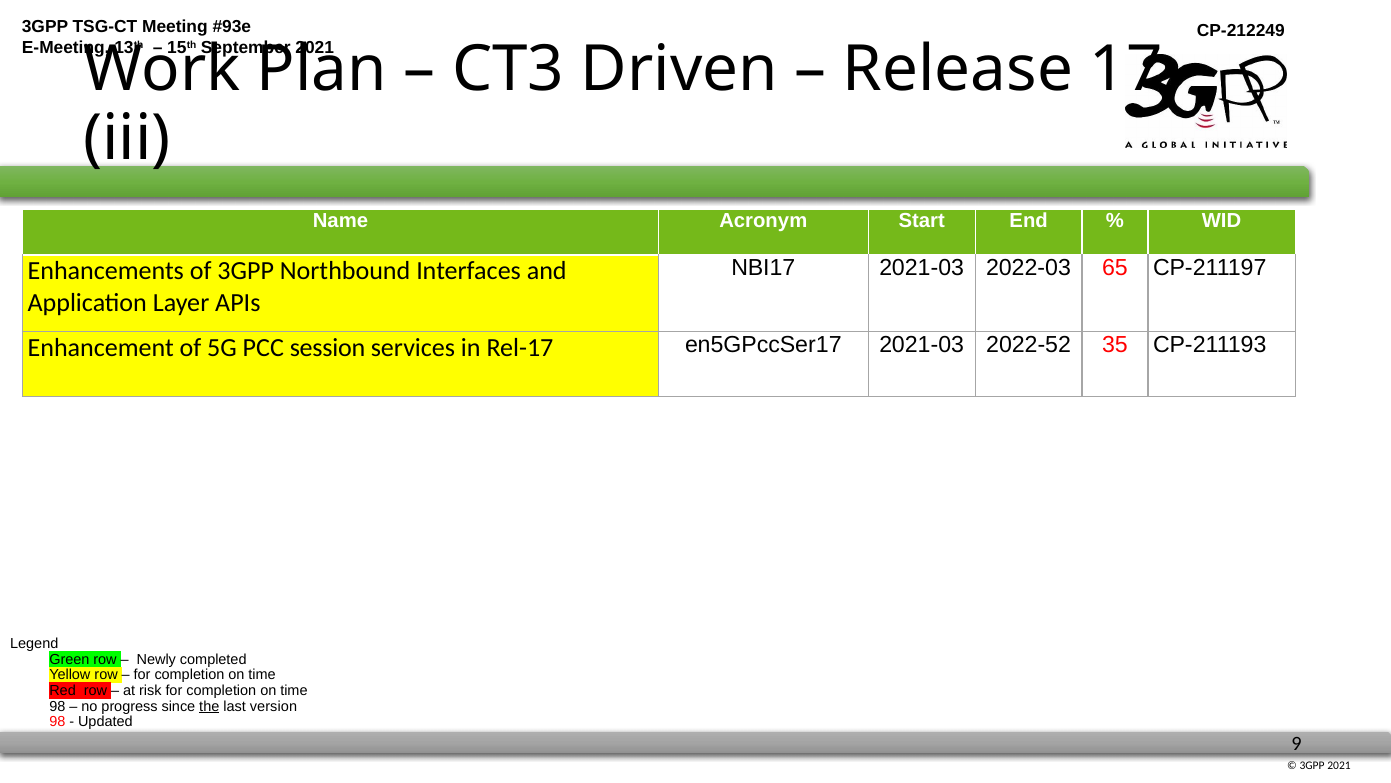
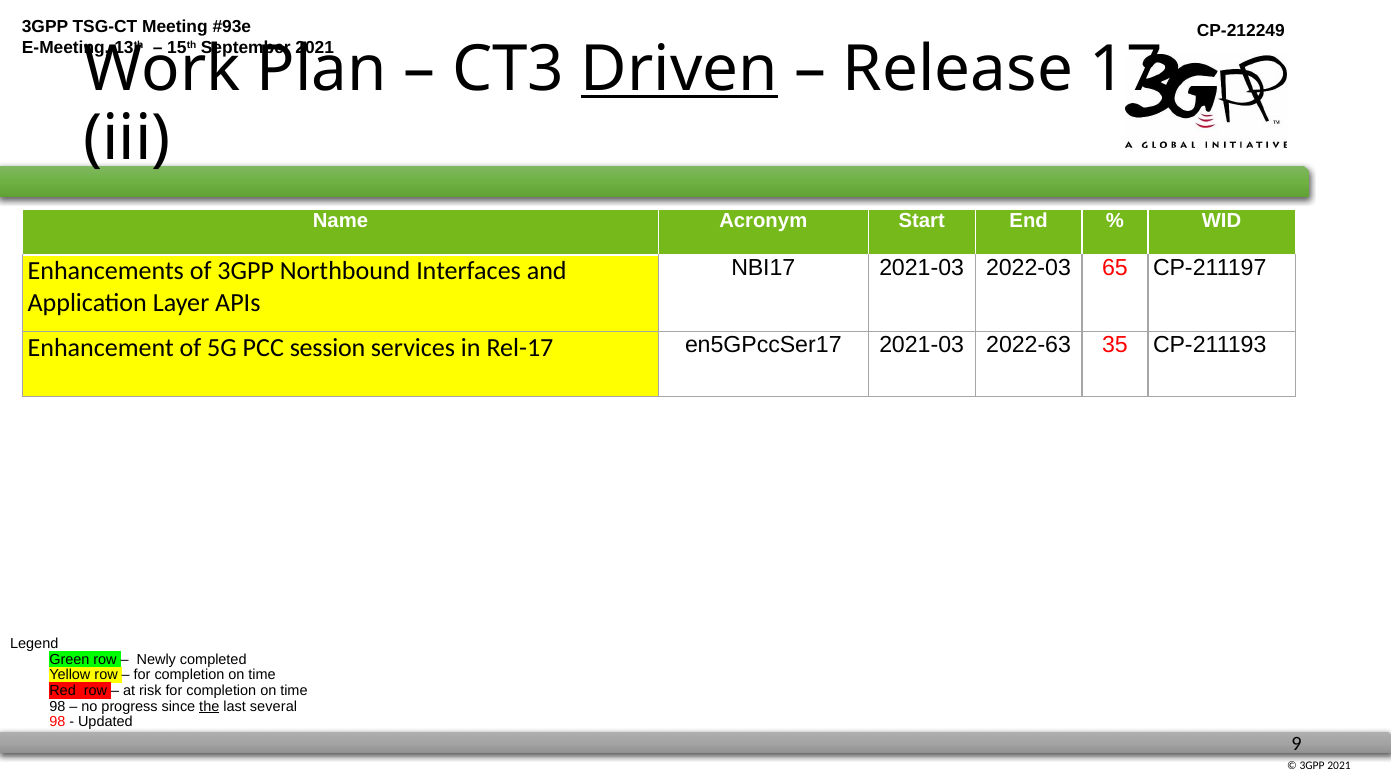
Driven underline: none -> present
2022-52: 2022-52 -> 2022-63
version: version -> several
